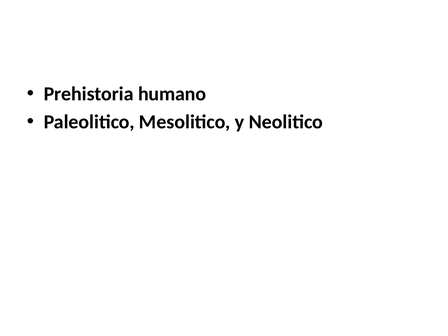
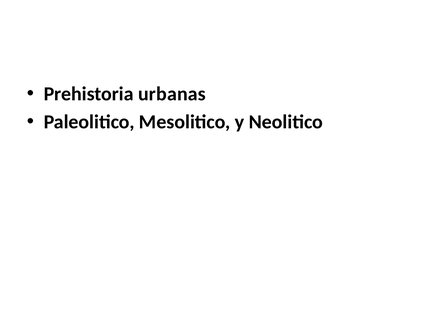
humano: humano -> urbanas
